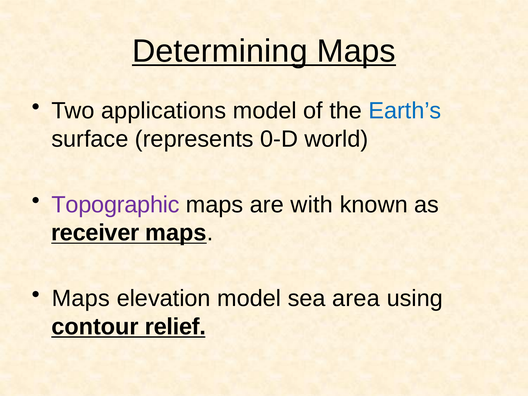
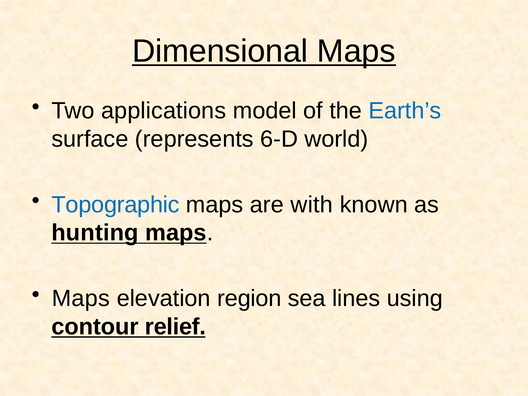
Determining: Determining -> Dimensional
0-D: 0-D -> 6-D
Topographic colour: purple -> blue
receiver: receiver -> hunting
elevation model: model -> region
area: area -> lines
